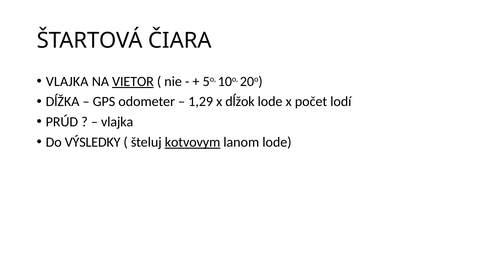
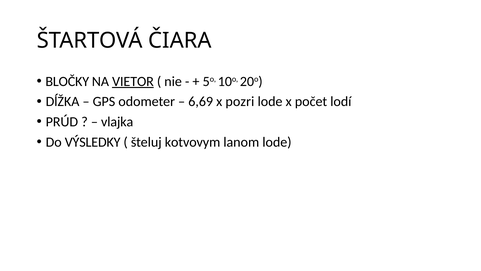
VLAJKA at (67, 81): VLAJKA -> BLOČKY
1,29: 1,29 -> 6,69
dĺžok: dĺžok -> pozri
kotvovym underline: present -> none
